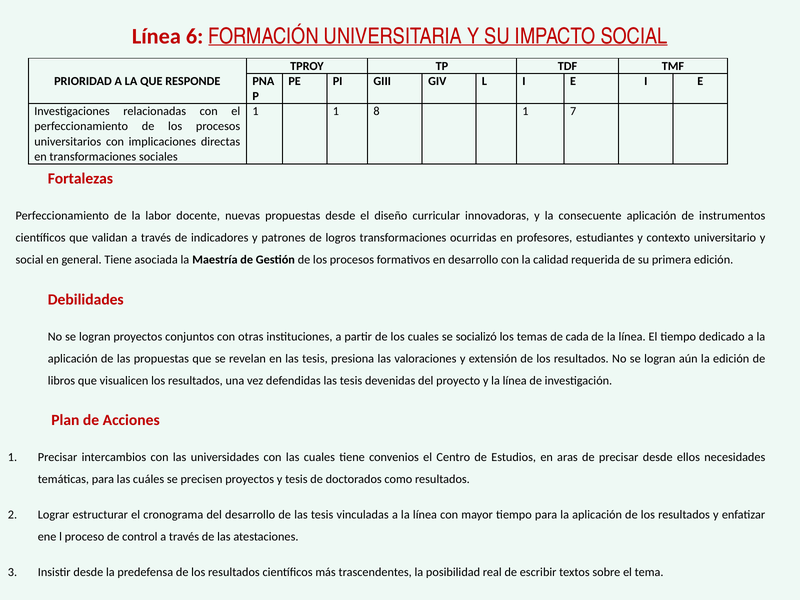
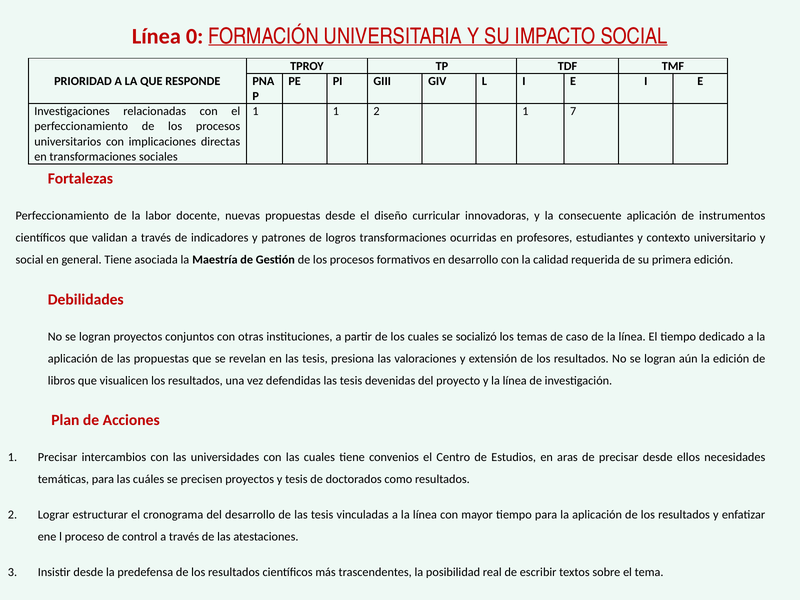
6: 6 -> 0
1 8: 8 -> 2
cada: cada -> caso
